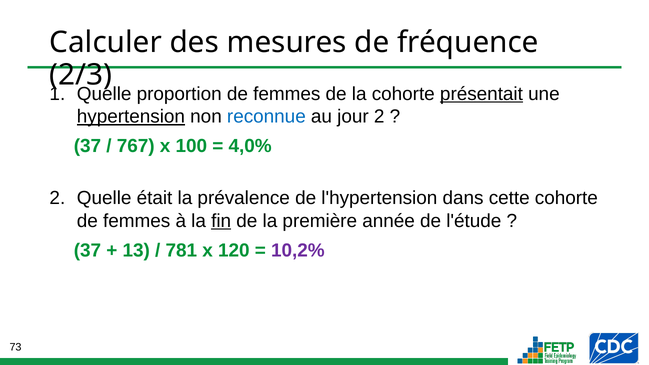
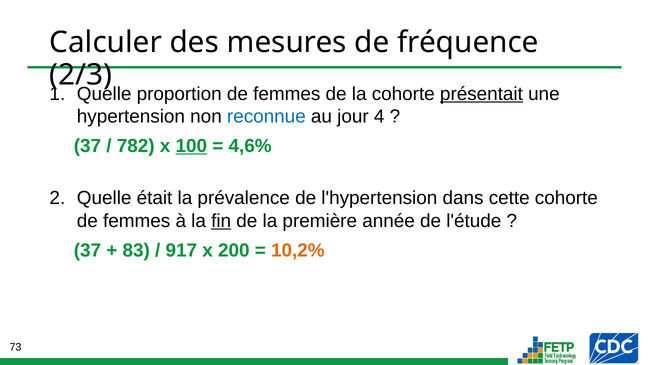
hypertension underline: present -> none
jour 2: 2 -> 4
767: 767 -> 782
100 underline: none -> present
4,0%: 4,0% -> 4,6%
13: 13 -> 83
781: 781 -> 917
120: 120 -> 200
10,2% colour: purple -> orange
